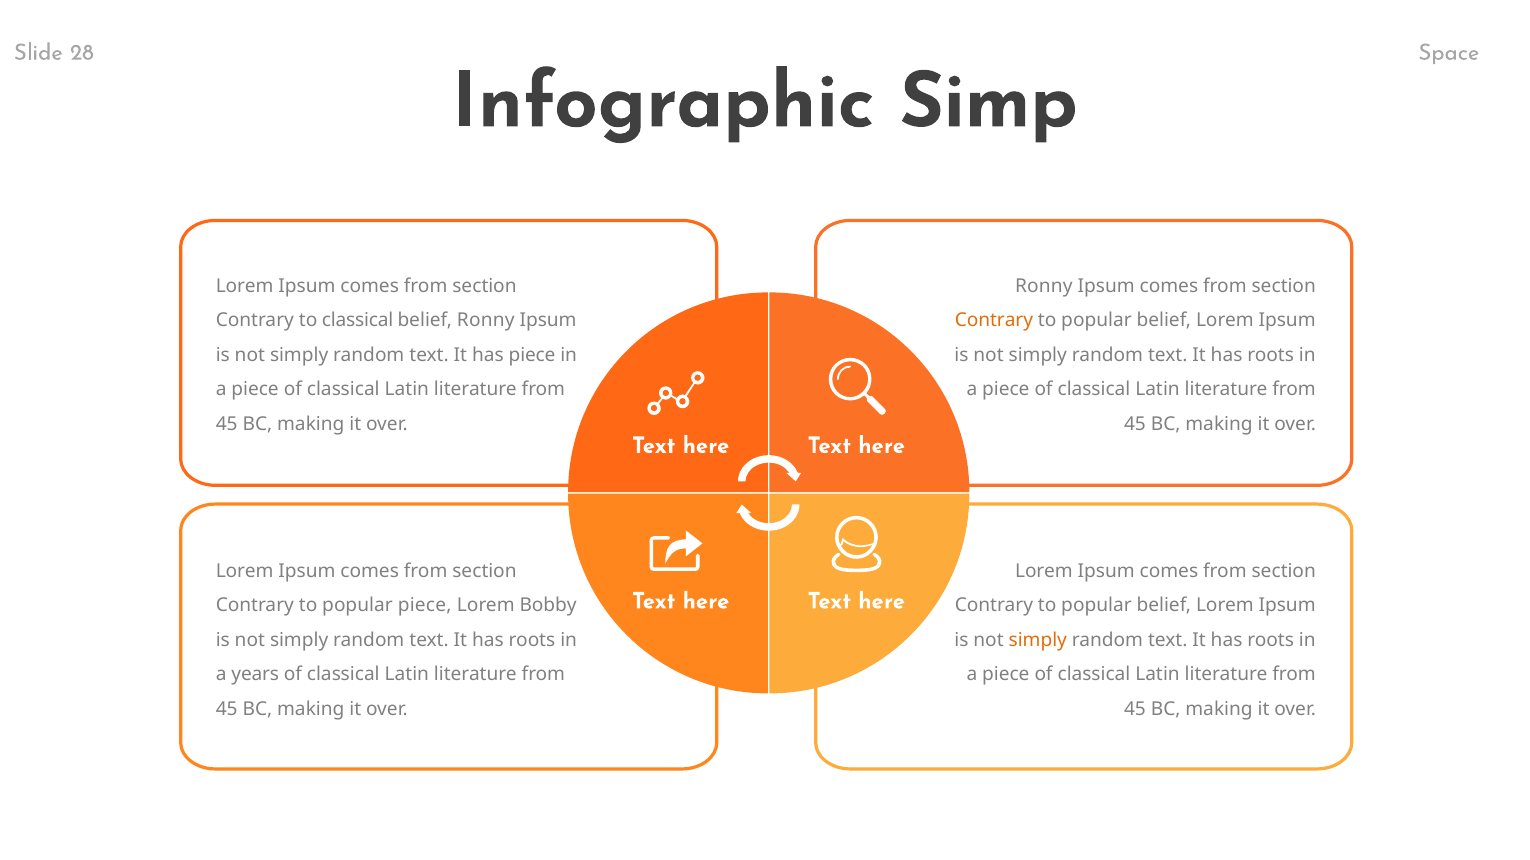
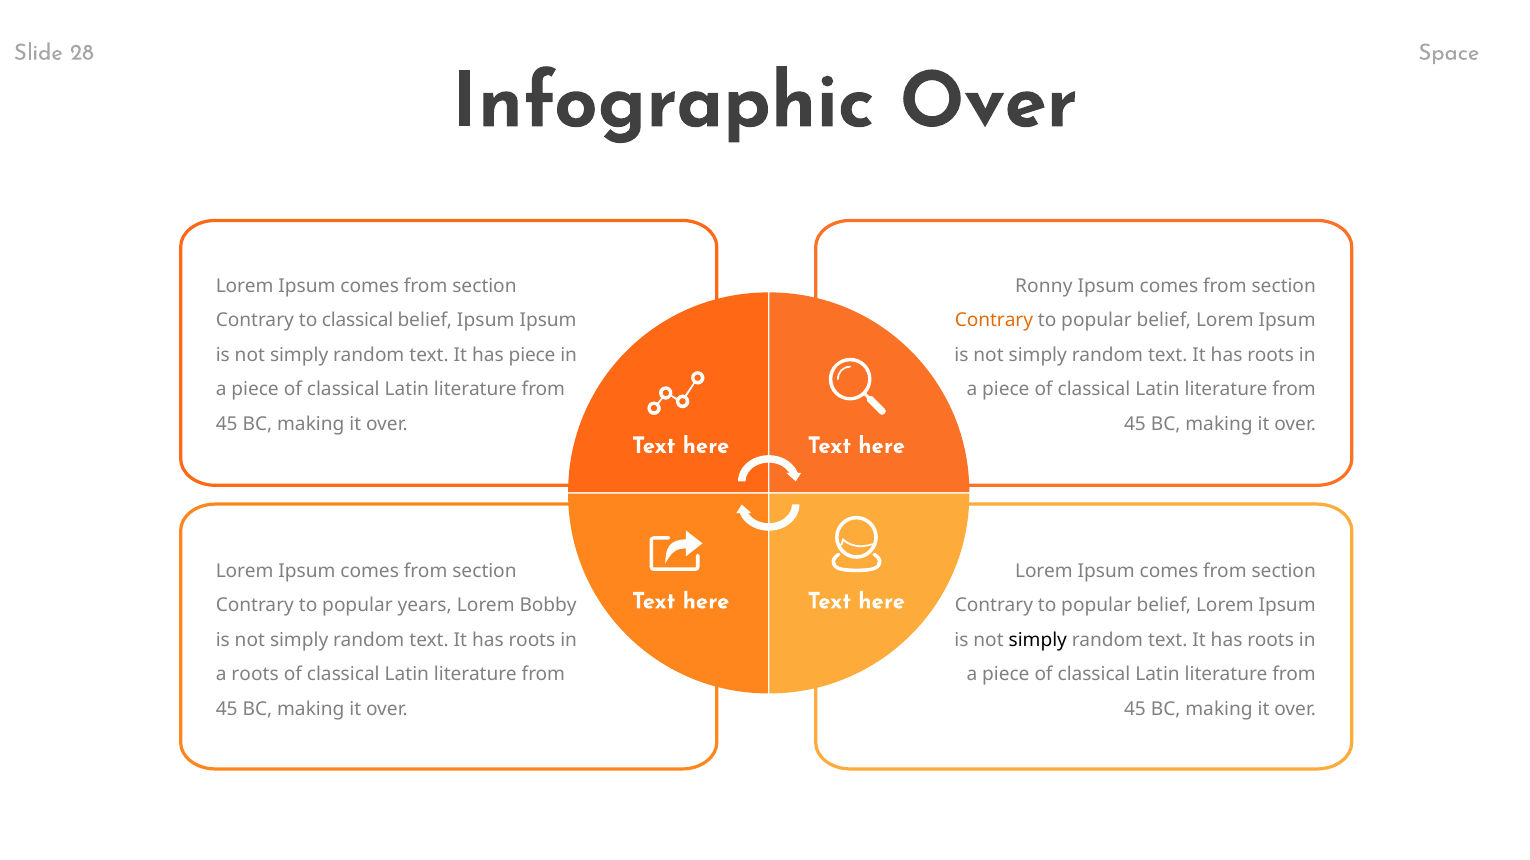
Infographic Simp: Simp -> Over
belief Ronny: Ronny -> Ipsum
popular piece: piece -> years
simply at (1038, 640) colour: orange -> black
a years: years -> roots
